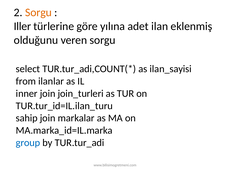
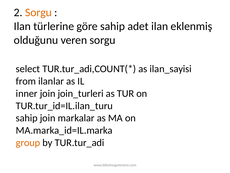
Iller at (22, 26): Iller -> Ilan
göre yılına: yılına -> sahip
group colour: blue -> orange
